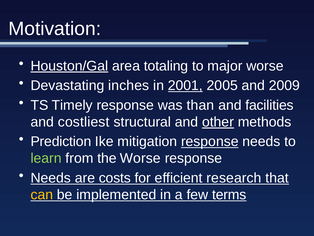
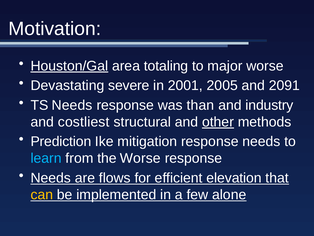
inches: inches -> severe
2001 underline: present -> none
2009: 2009 -> 2091
TS Timely: Timely -> Needs
facilities: facilities -> industry
response at (210, 141) underline: present -> none
learn colour: light green -> light blue
costs: costs -> flows
research: research -> elevation
terms: terms -> alone
